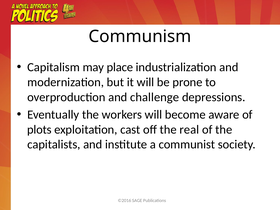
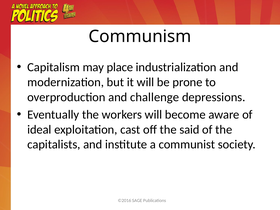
plots: plots -> ideal
real: real -> said
